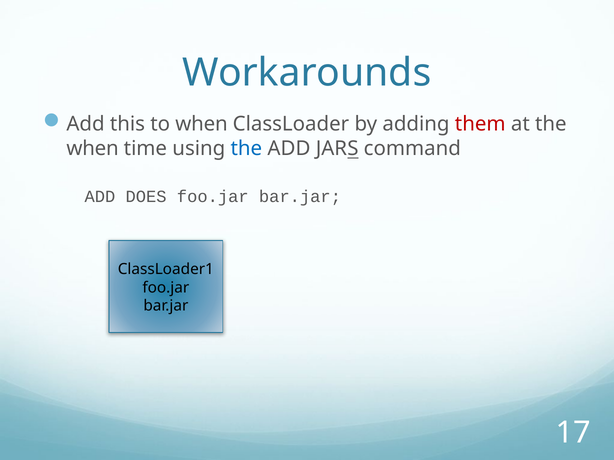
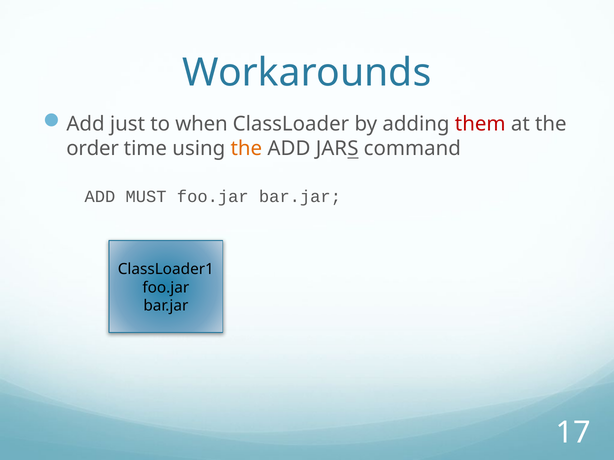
this: this -> just
when at (93, 149): when -> order
the at (246, 149) colour: blue -> orange
DOES: DOES -> MUST
